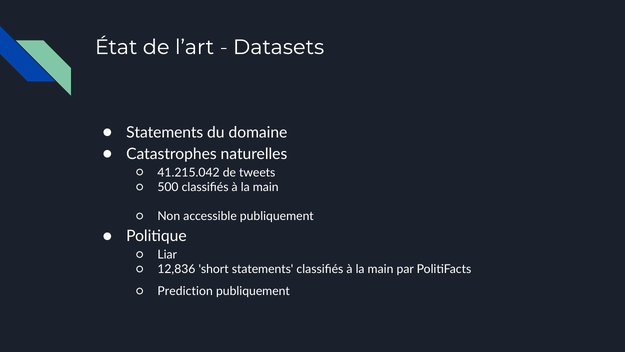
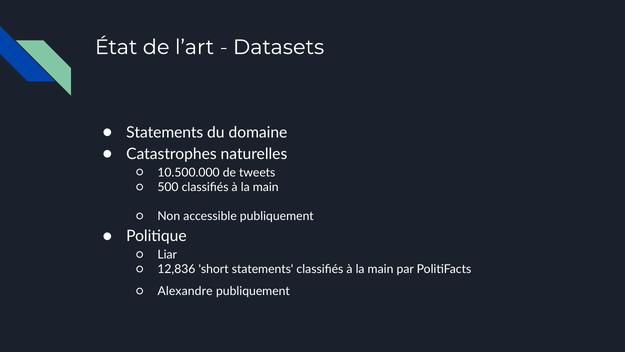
41.215.042: 41.215.042 -> 10.500.000
Prediction: Prediction -> Alexandre
